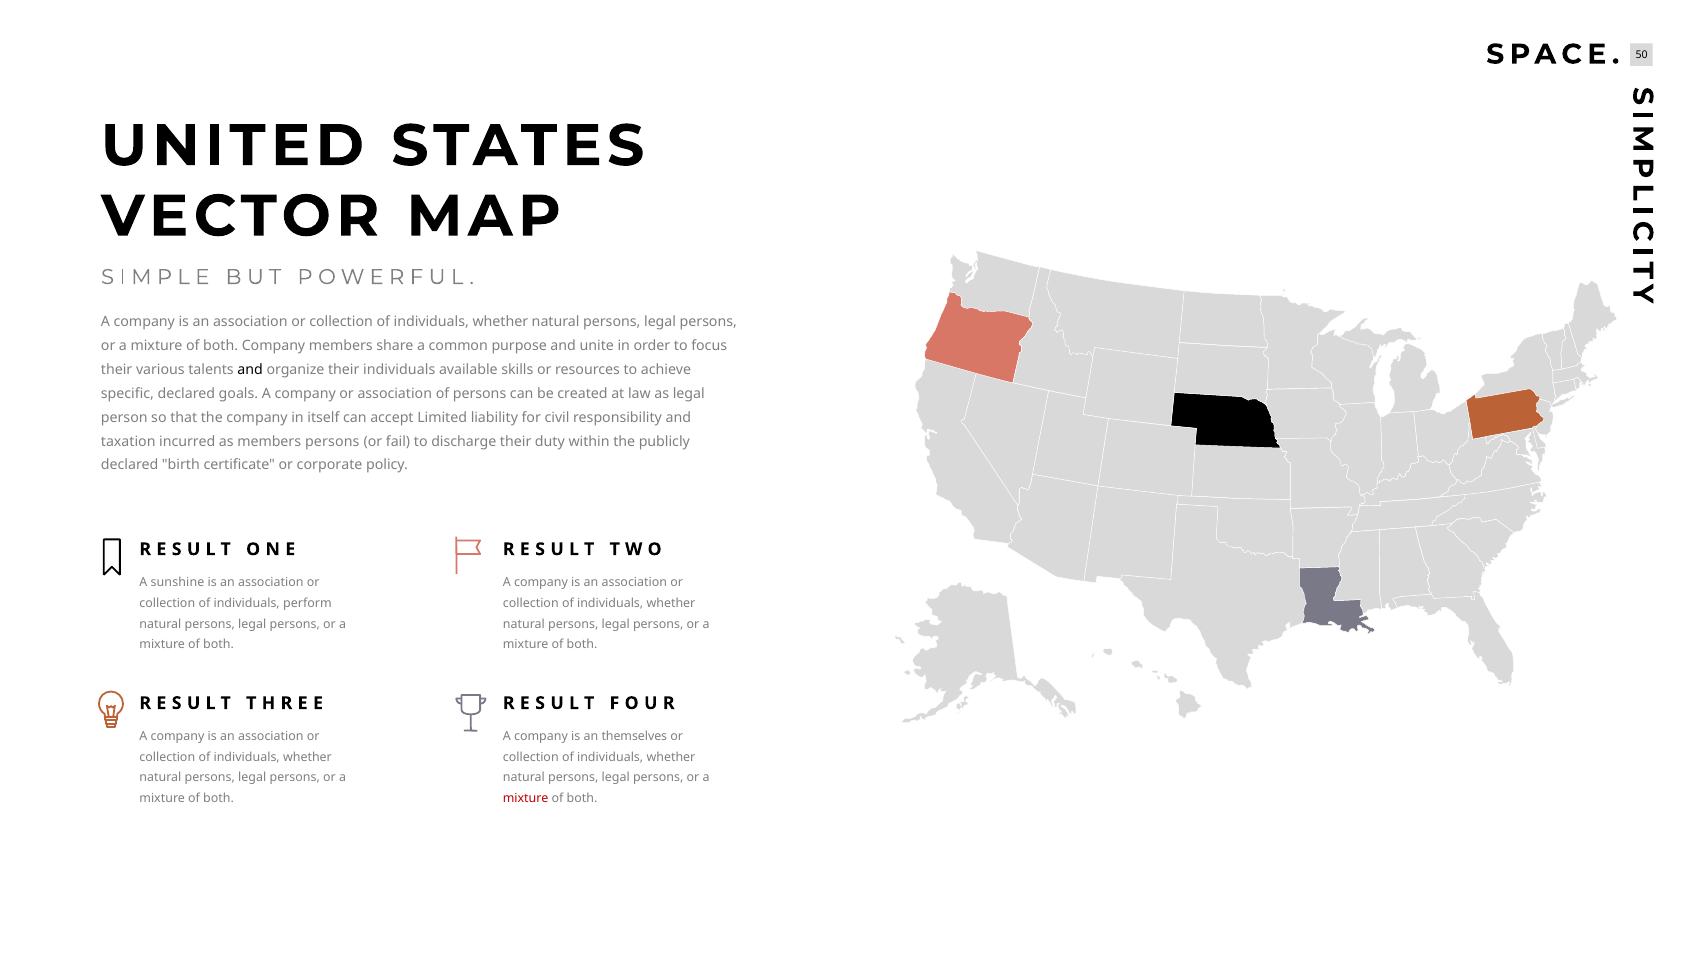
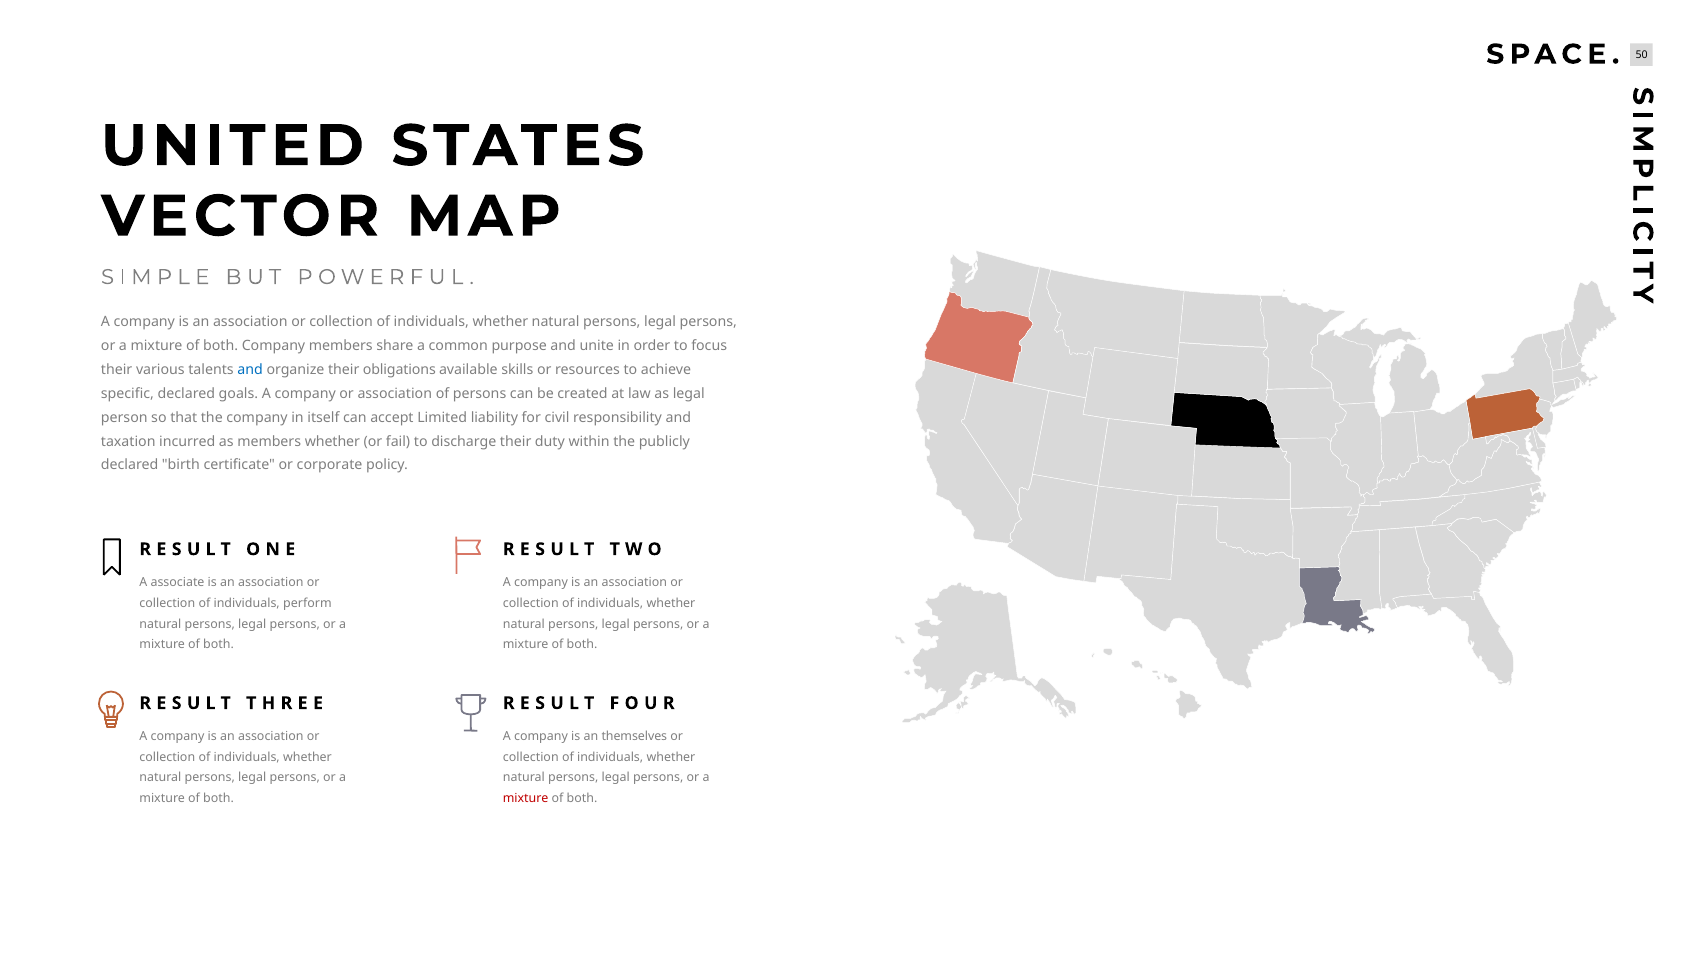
and at (250, 370) colour: black -> blue
their individuals: individuals -> obligations
members persons: persons -> whether
sunshine: sunshine -> associate
